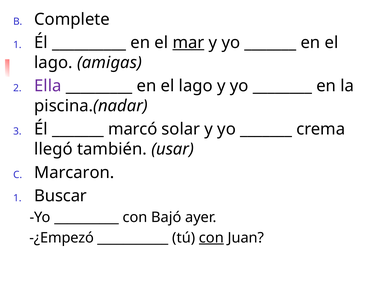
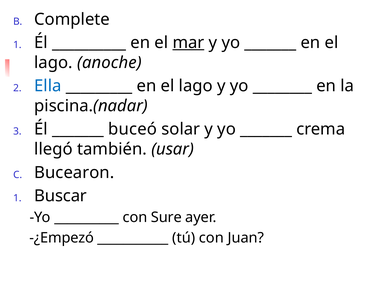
amigas: amigas -> anoche
Ella colour: purple -> blue
marcó: marcó -> buceó
Marcaron: Marcaron -> Bucearon
Bajó: Bajó -> Sure
con at (211, 238) underline: present -> none
